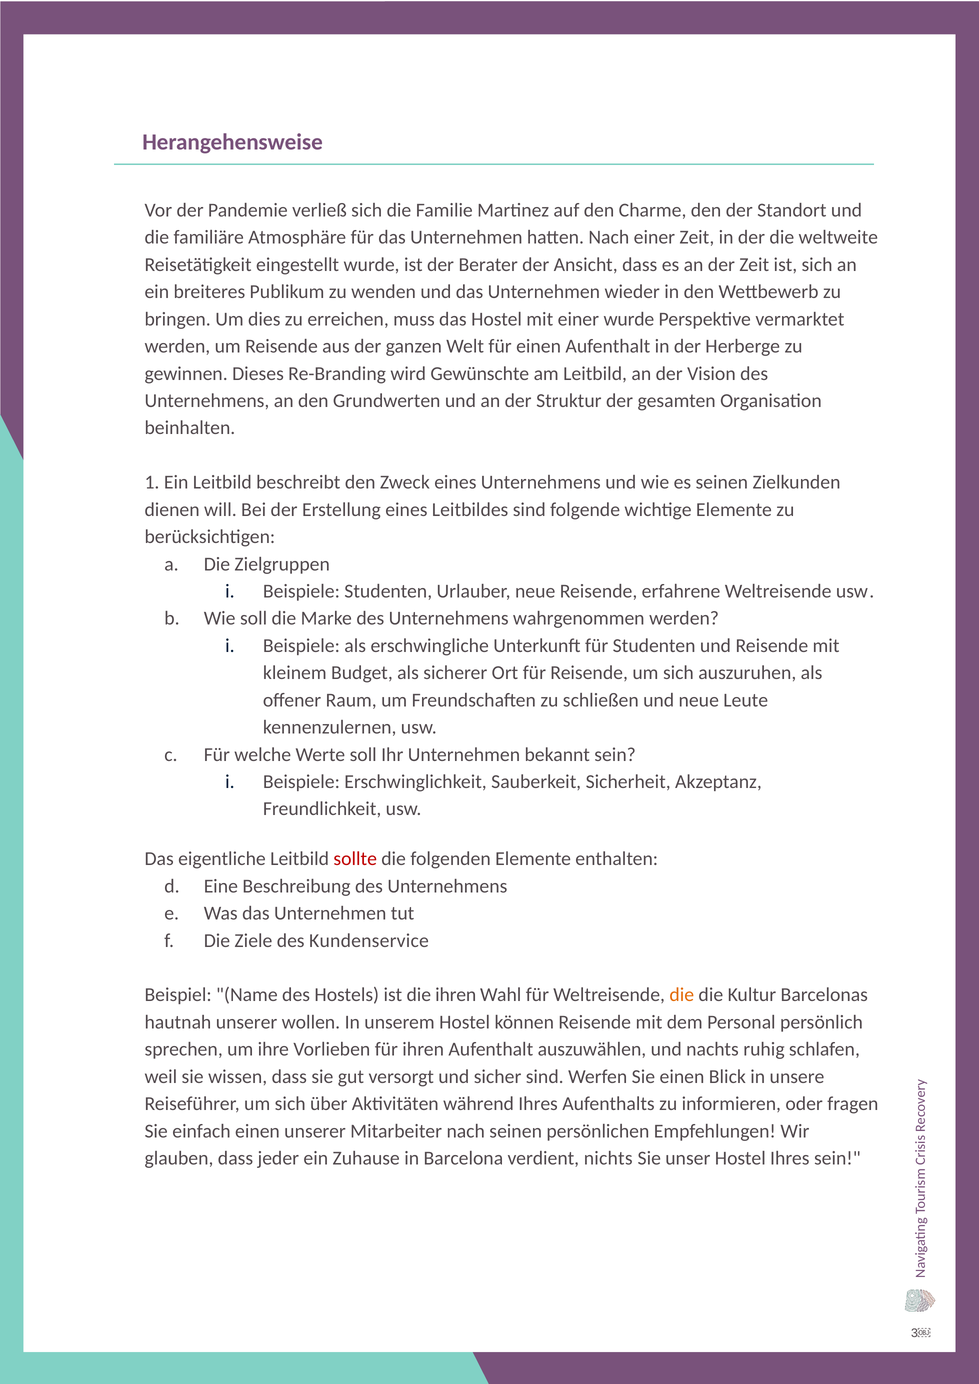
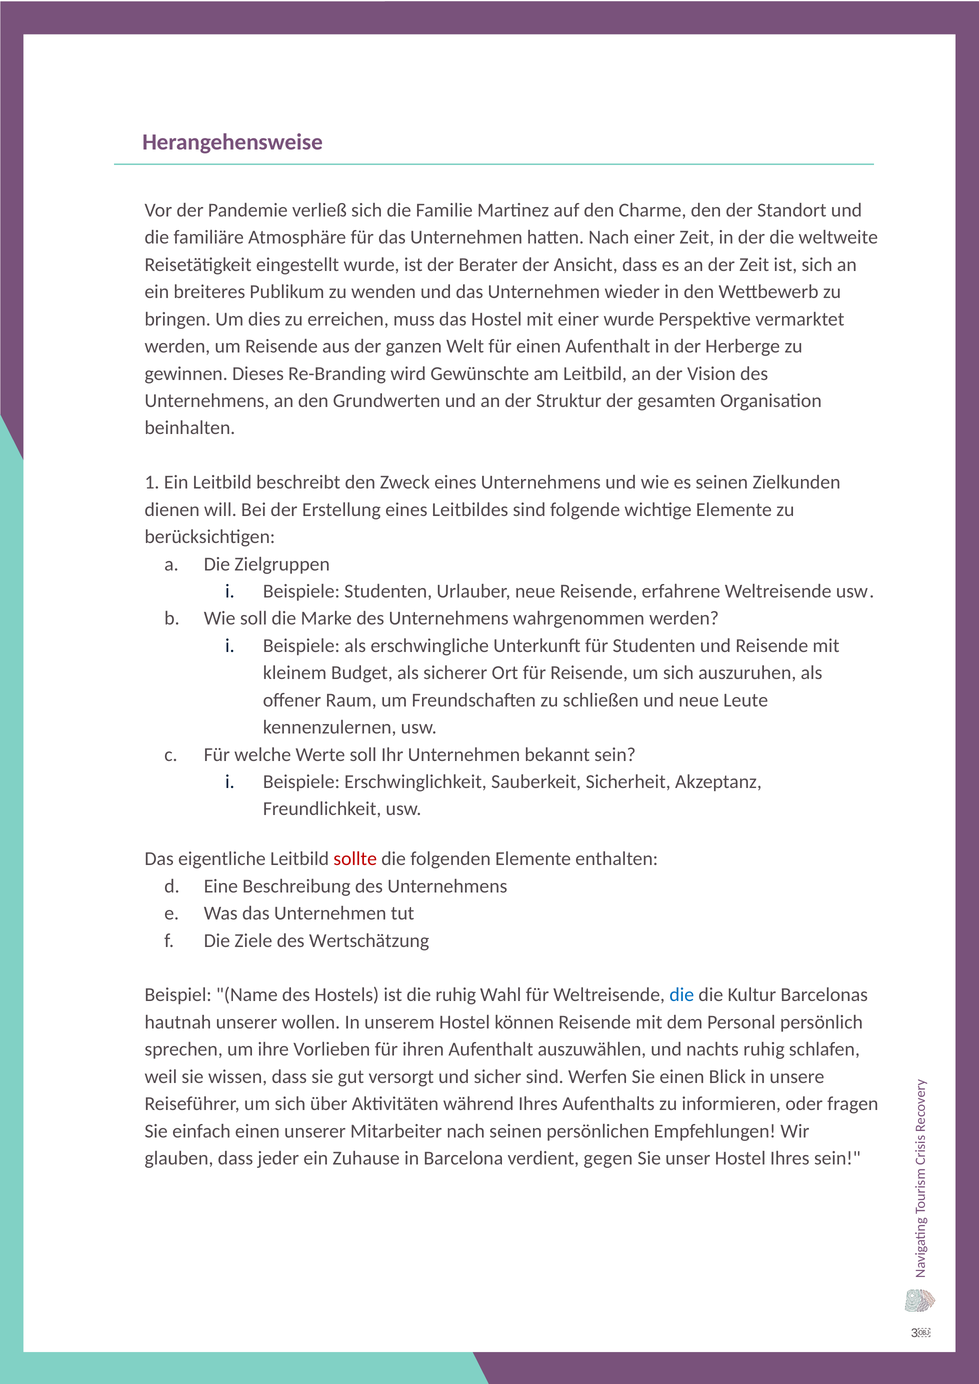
Kundenservice: Kundenservice -> Wertschätzung
die ihren: ihren -> ruhig
die at (682, 995) colour: orange -> blue
nichts: nichts -> gegen
